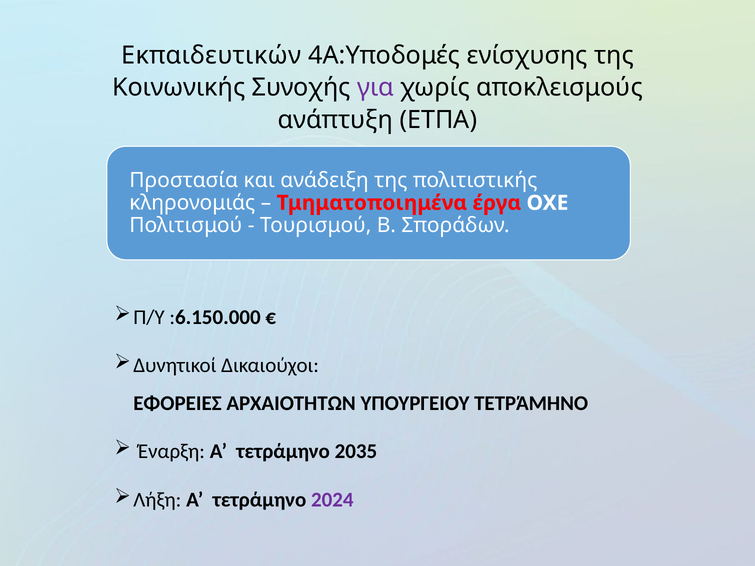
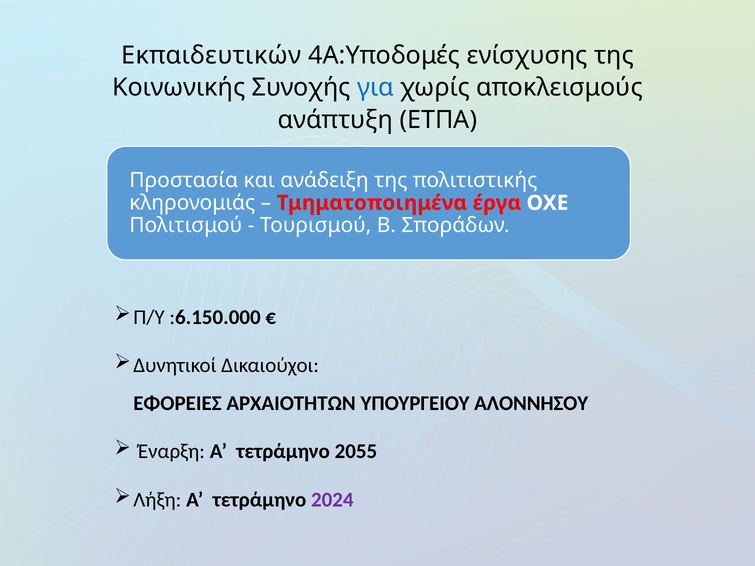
για colour: purple -> blue
ΥΠΟΥΡΓΕΙΟΥ ΤΕΤΡΆΜΗΝΟ: ΤΕΤΡΆΜΗΝΟ -> ΑΛΟΝΝΗΣΟΥ
2035: 2035 -> 2055
